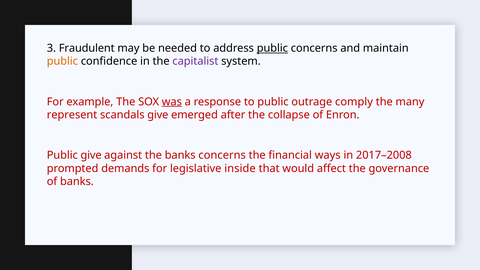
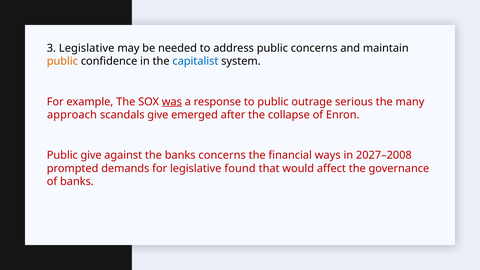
3 Fraudulent: Fraudulent -> Legislative
public at (272, 48) underline: present -> none
capitalist colour: purple -> blue
comply: comply -> serious
represent: represent -> approach
2017–2008: 2017–2008 -> 2027–2008
inside: inside -> found
